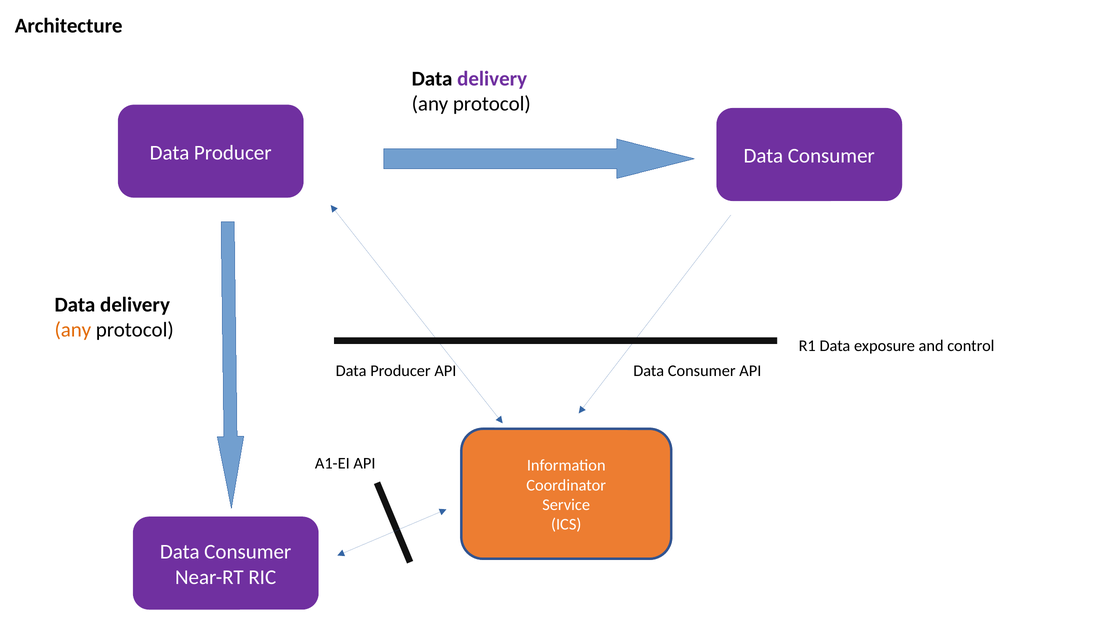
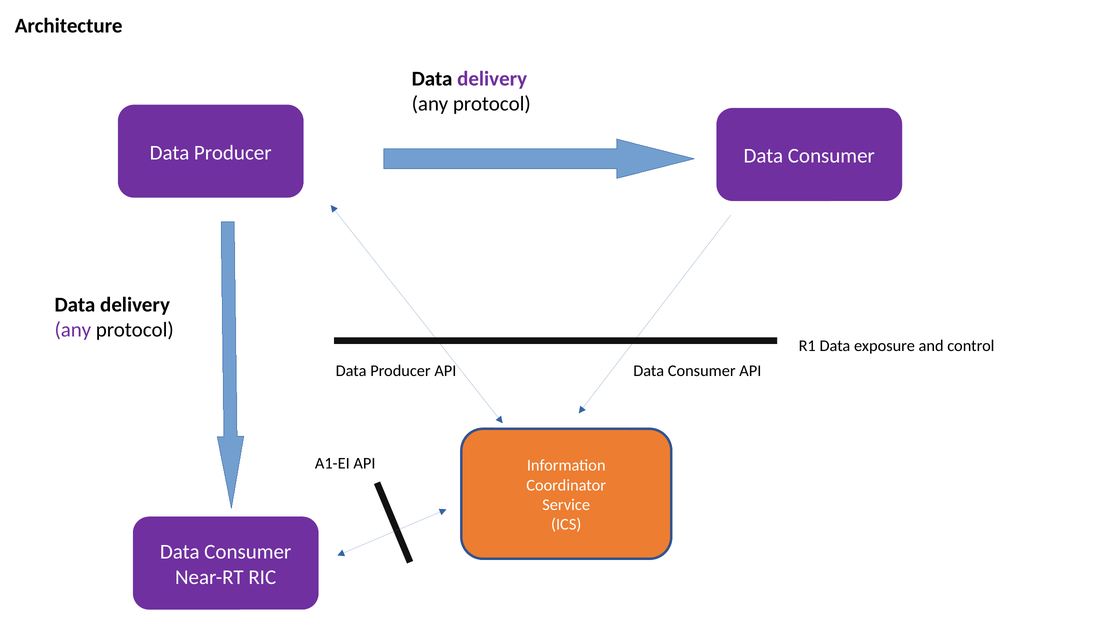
any at (73, 330) colour: orange -> purple
